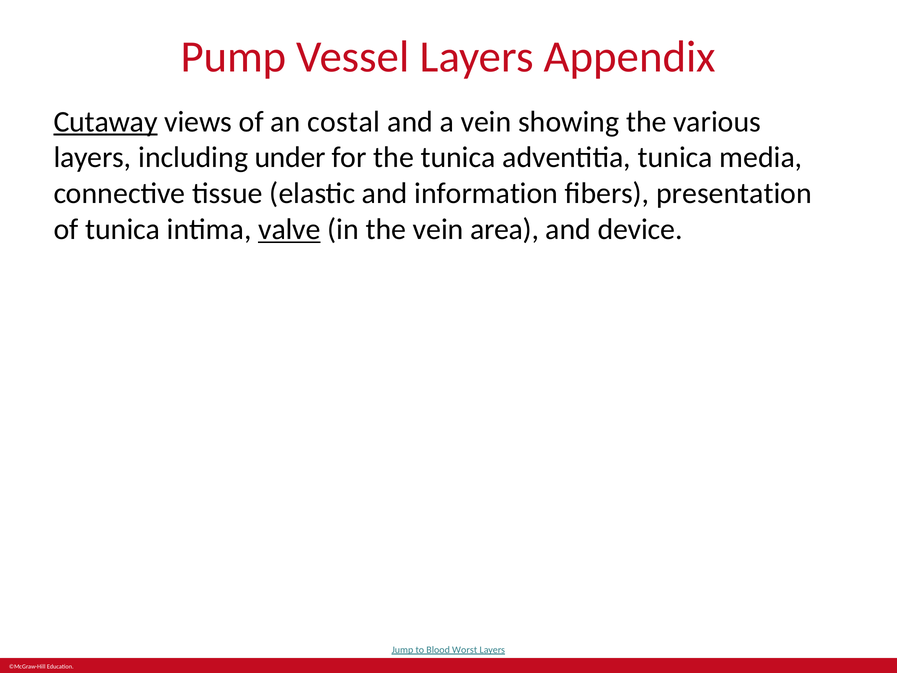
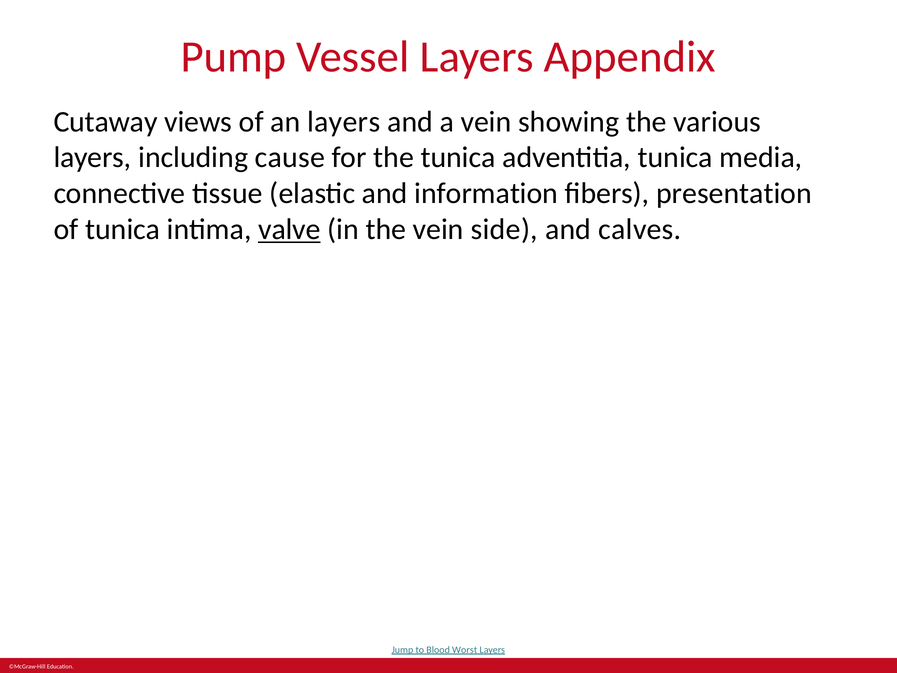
Cutaway underline: present -> none
an costal: costal -> layers
under: under -> cause
area: area -> side
device: device -> calves
